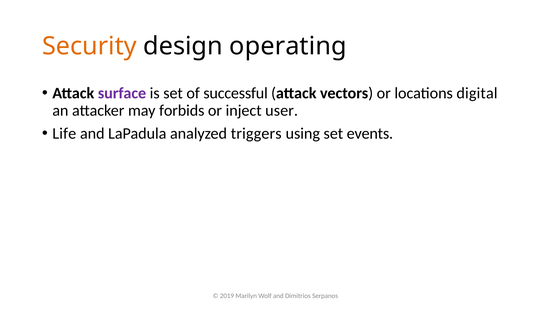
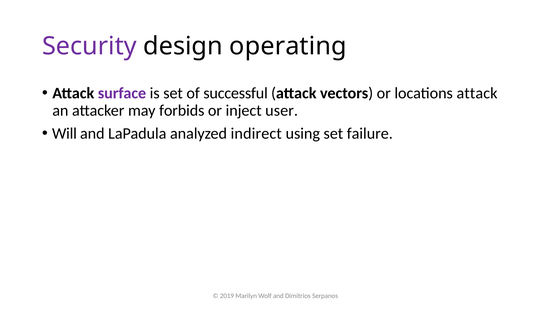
Security colour: orange -> purple
locations digital: digital -> attack
Life: Life -> Will
triggers: triggers -> indirect
events: events -> failure
